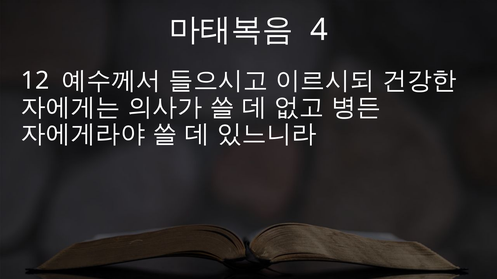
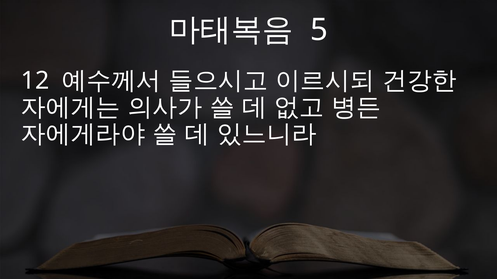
4: 4 -> 5
